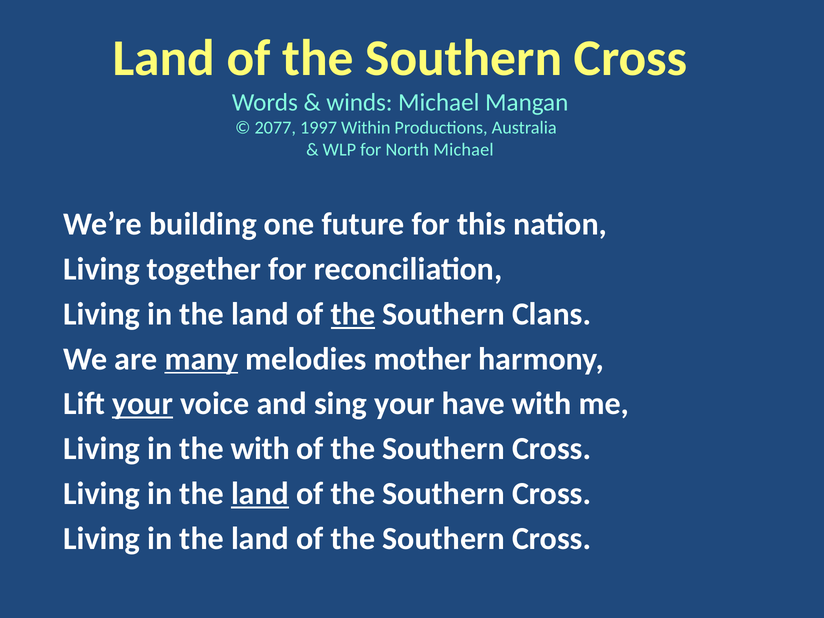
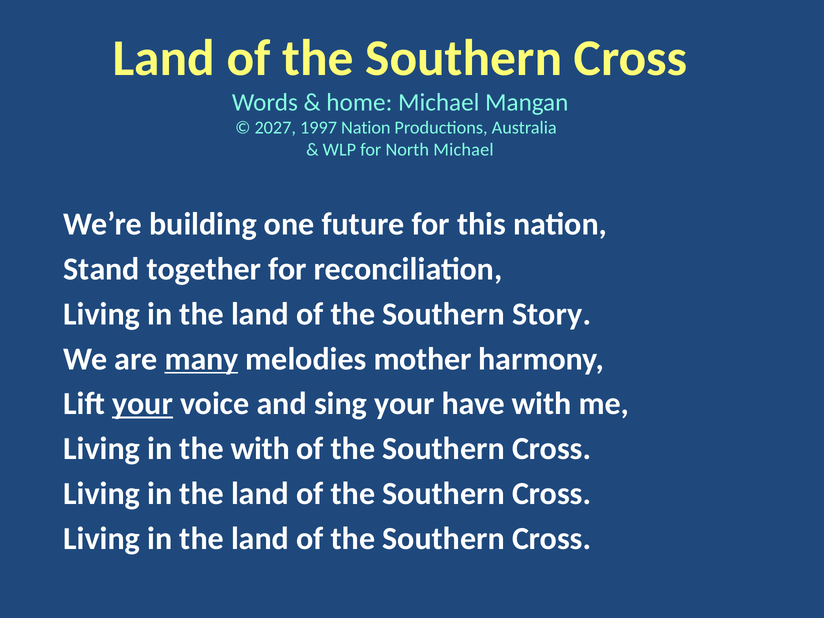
winds: winds -> home
2077: 2077 -> 2027
1997 Within: Within -> Nation
Living at (102, 269): Living -> Stand
the at (353, 314) underline: present -> none
Clans: Clans -> Story
land at (260, 494) underline: present -> none
